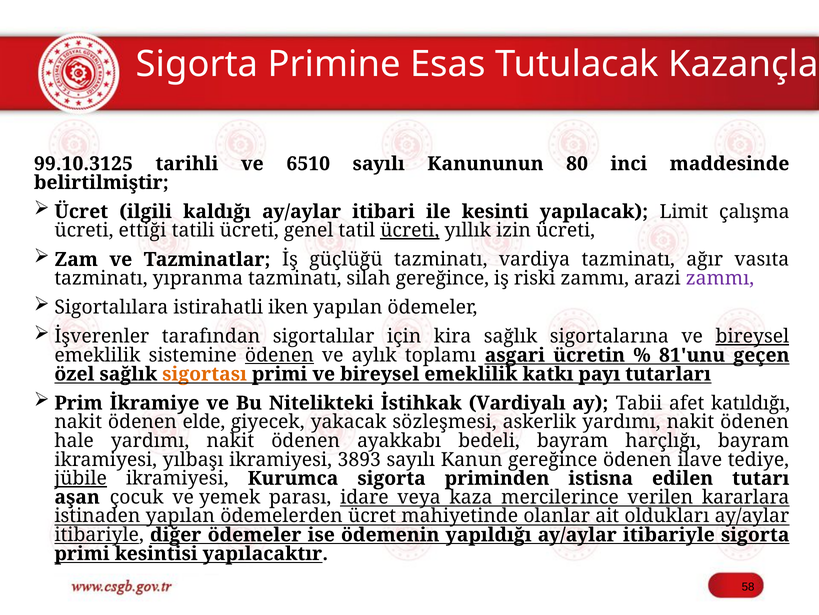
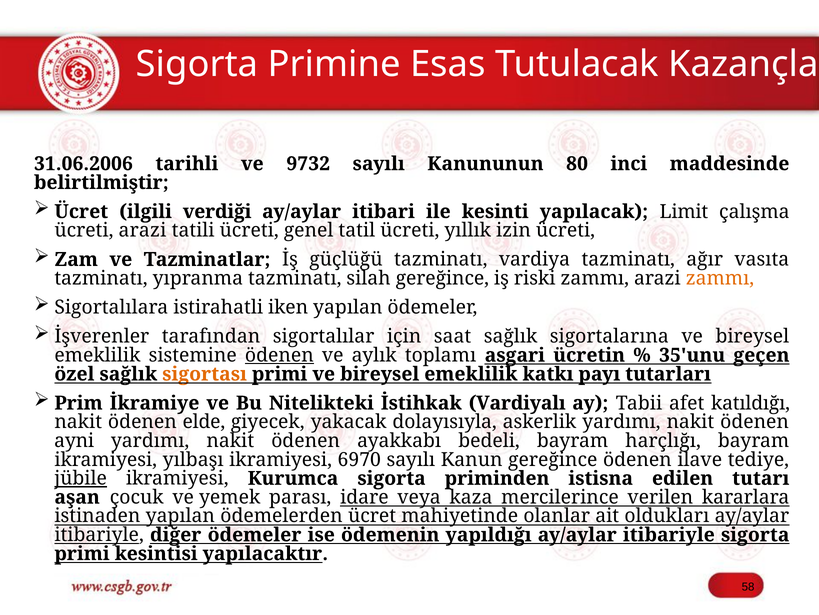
99.10.3125: 99.10.3125 -> 31.06.2006
6510: 6510 -> 9732
kaldığı: kaldığı -> verdiği
ücreti ettiği: ettiği -> arazi
ücreti at (410, 230) underline: present -> none
zammı at (720, 278) colour: purple -> orange
kira: kira -> saat
bireysel at (752, 336) underline: present -> none
81'unu: 81'unu -> 35'unu
sözleşmesi: sözleşmesi -> dolayısıyla
hale: hale -> ayni
3893: 3893 -> 6970
